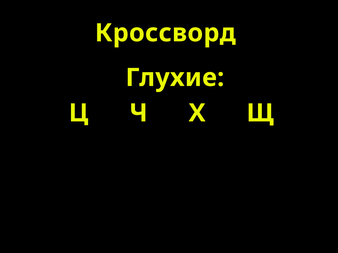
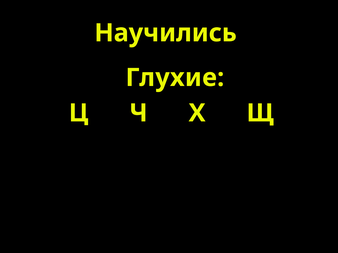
Кроссворд: Кроссворд -> Научились
